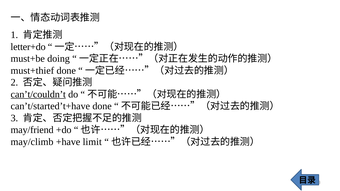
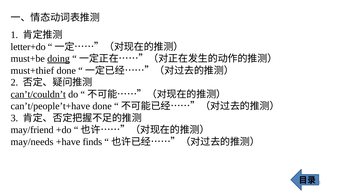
doing underline: none -> present
can’t/started’t+have: can’t/started’t+have -> can’t/people’t+have
may/climb: may/climb -> may/needs
limit: limit -> finds
